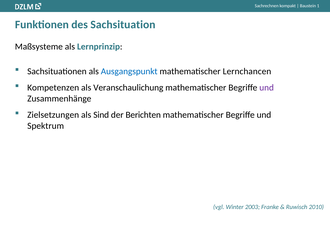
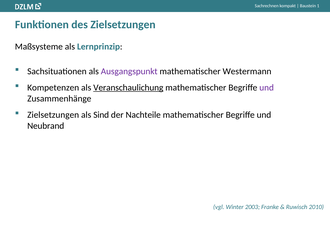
des Sachsituation: Sachsituation -> Zielsetzungen
Ausgangspunkt colour: blue -> purple
Lernchancen: Lernchancen -> Westermann
Veranschaulichung underline: none -> present
Berichten: Berichten -> Nachteile
Spektrum: Spektrum -> Neubrand
